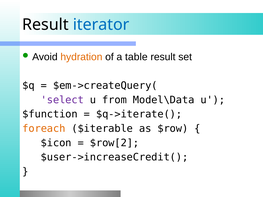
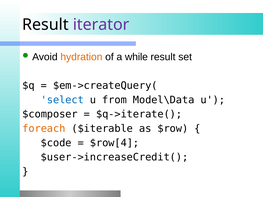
iterator colour: blue -> purple
table: table -> while
select colour: purple -> blue
$function: $function -> $composer
$icon: $icon -> $code
$row[2: $row[2 -> $row[4
